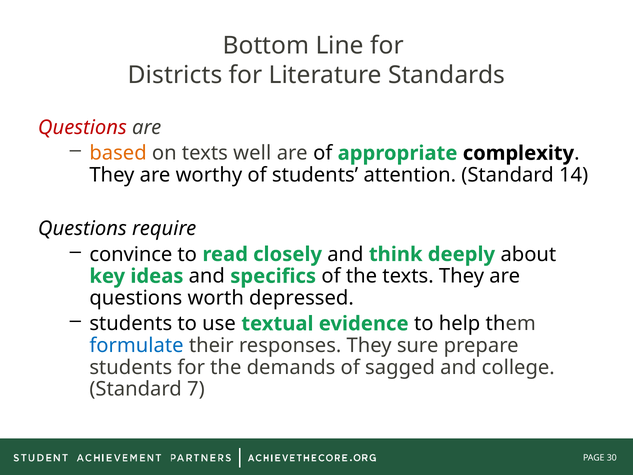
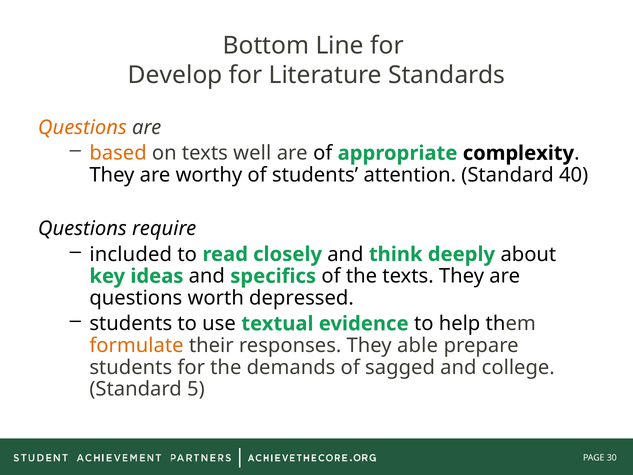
Districts: Districts -> Develop
Questions at (82, 127) colour: red -> orange
14: 14 -> 40
convince: convince -> included
formulate colour: blue -> orange
sure: sure -> able
7: 7 -> 5
